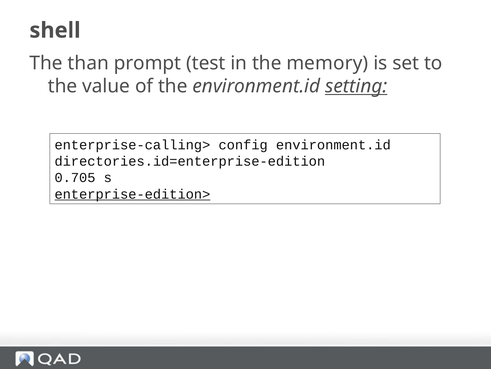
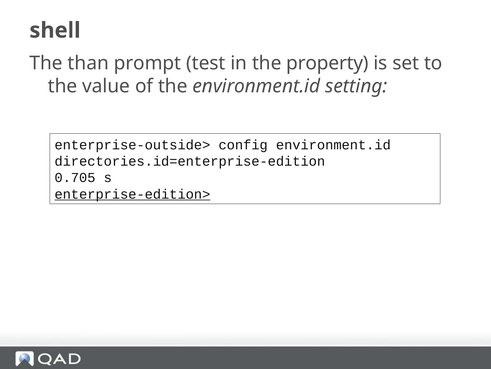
memory: memory -> property
setting underline: present -> none
enterprise-calling>: enterprise-calling> -> enterprise-outside>
